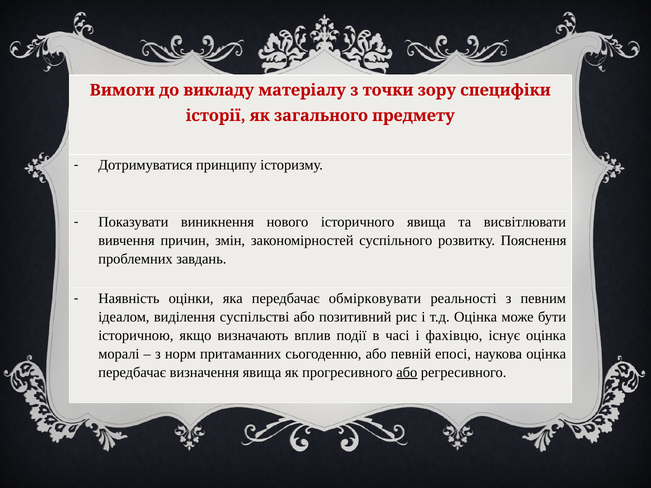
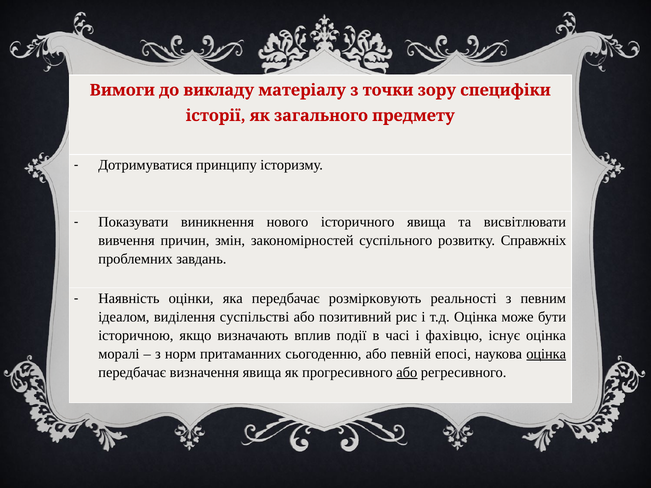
Пояснення: Пояснення -> Справжніх
обмірковувати: обмірковувати -> розмірковують
оцінка at (546, 354) underline: none -> present
